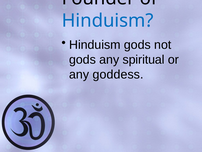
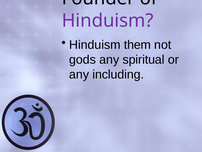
Hinduism at (108, 20) colour: blue -> purple
Hinduism gods: gods -> them
goddess: goddess -> including
